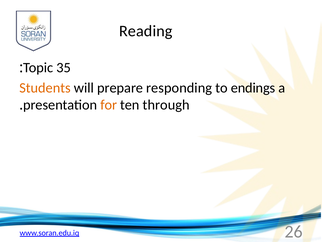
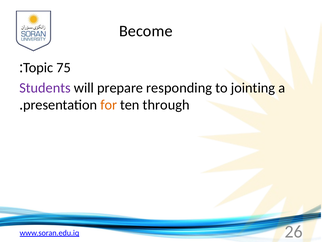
Reading: Reading -> Become
35: 35 -> 75
Students colour: orange -> purple
endings: endings -> jointing
